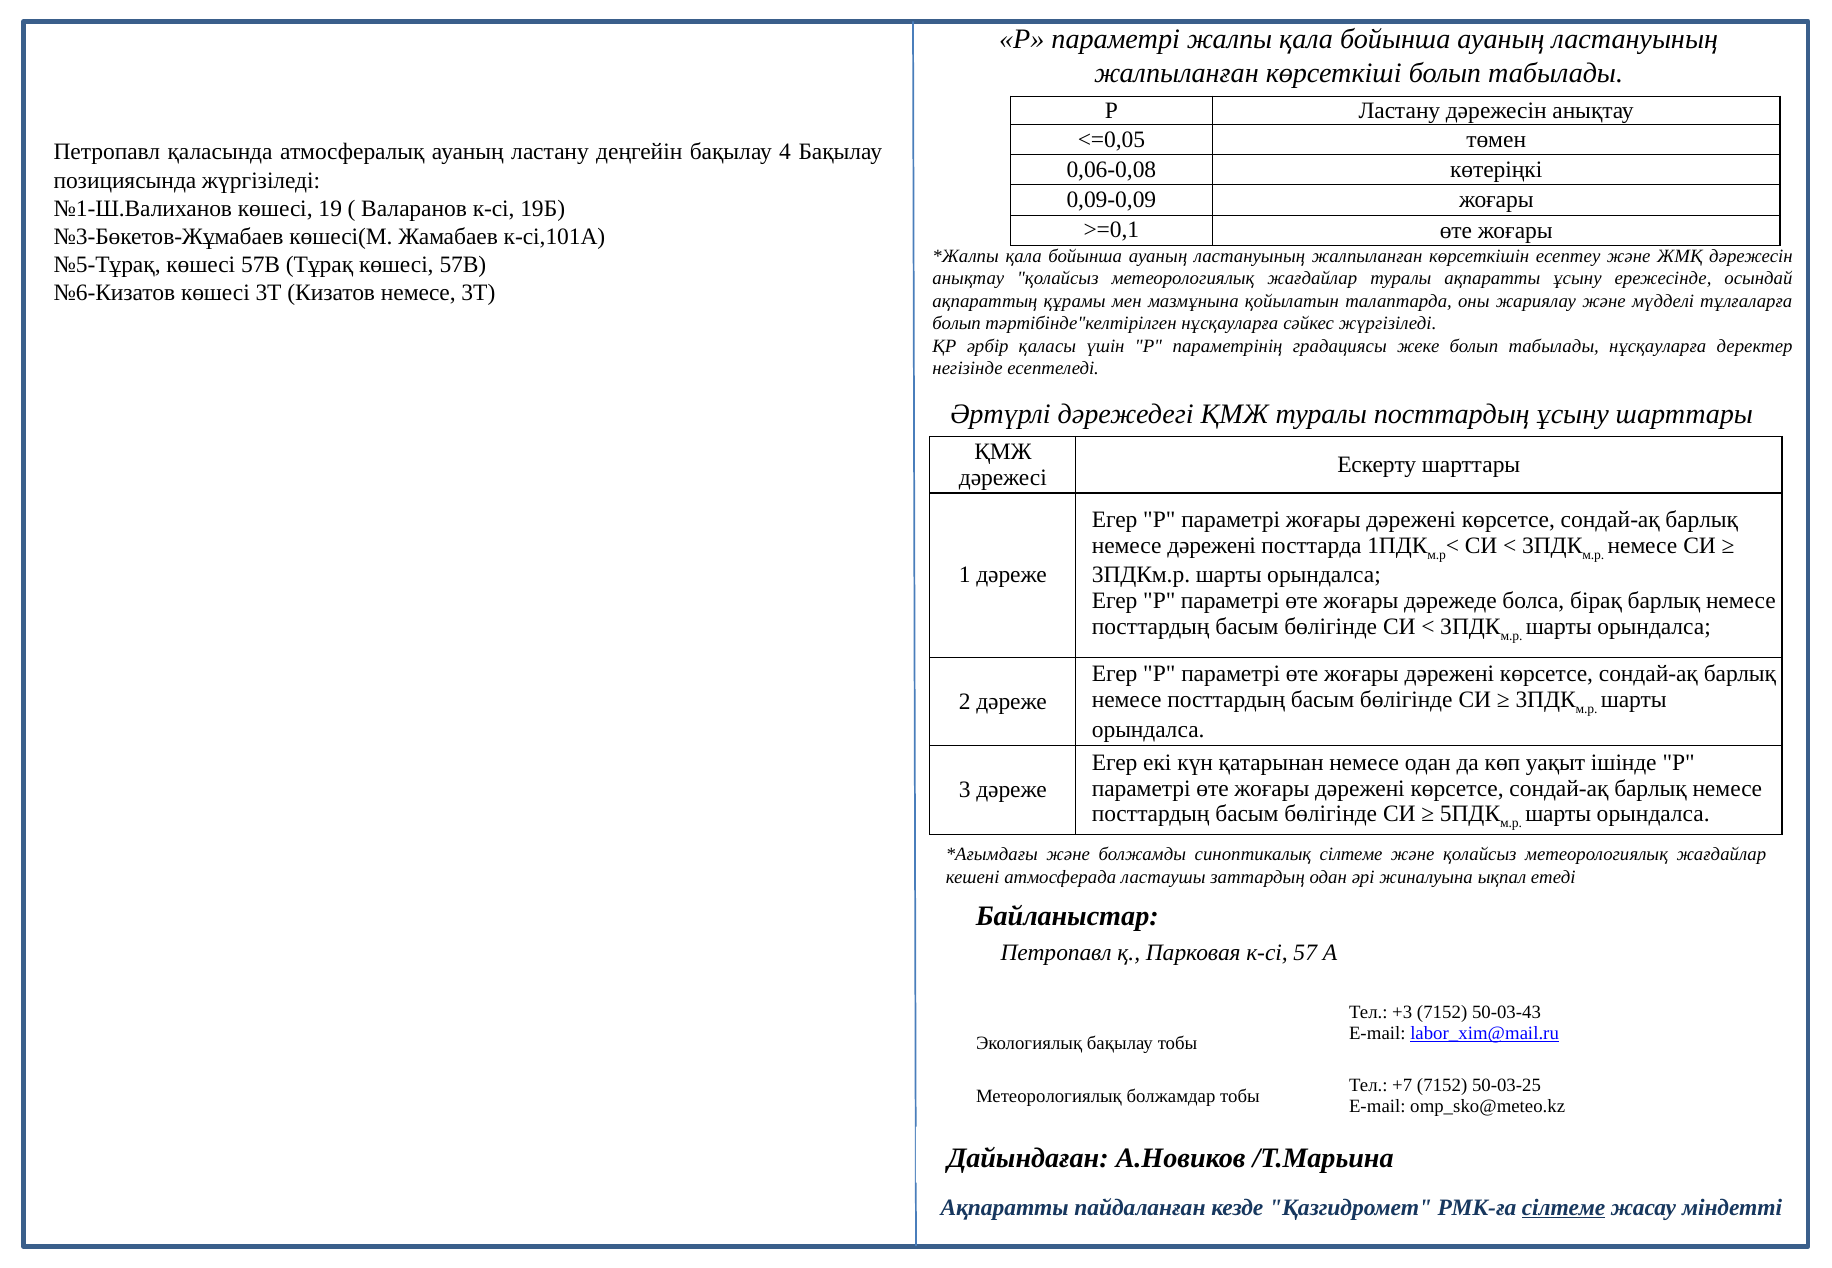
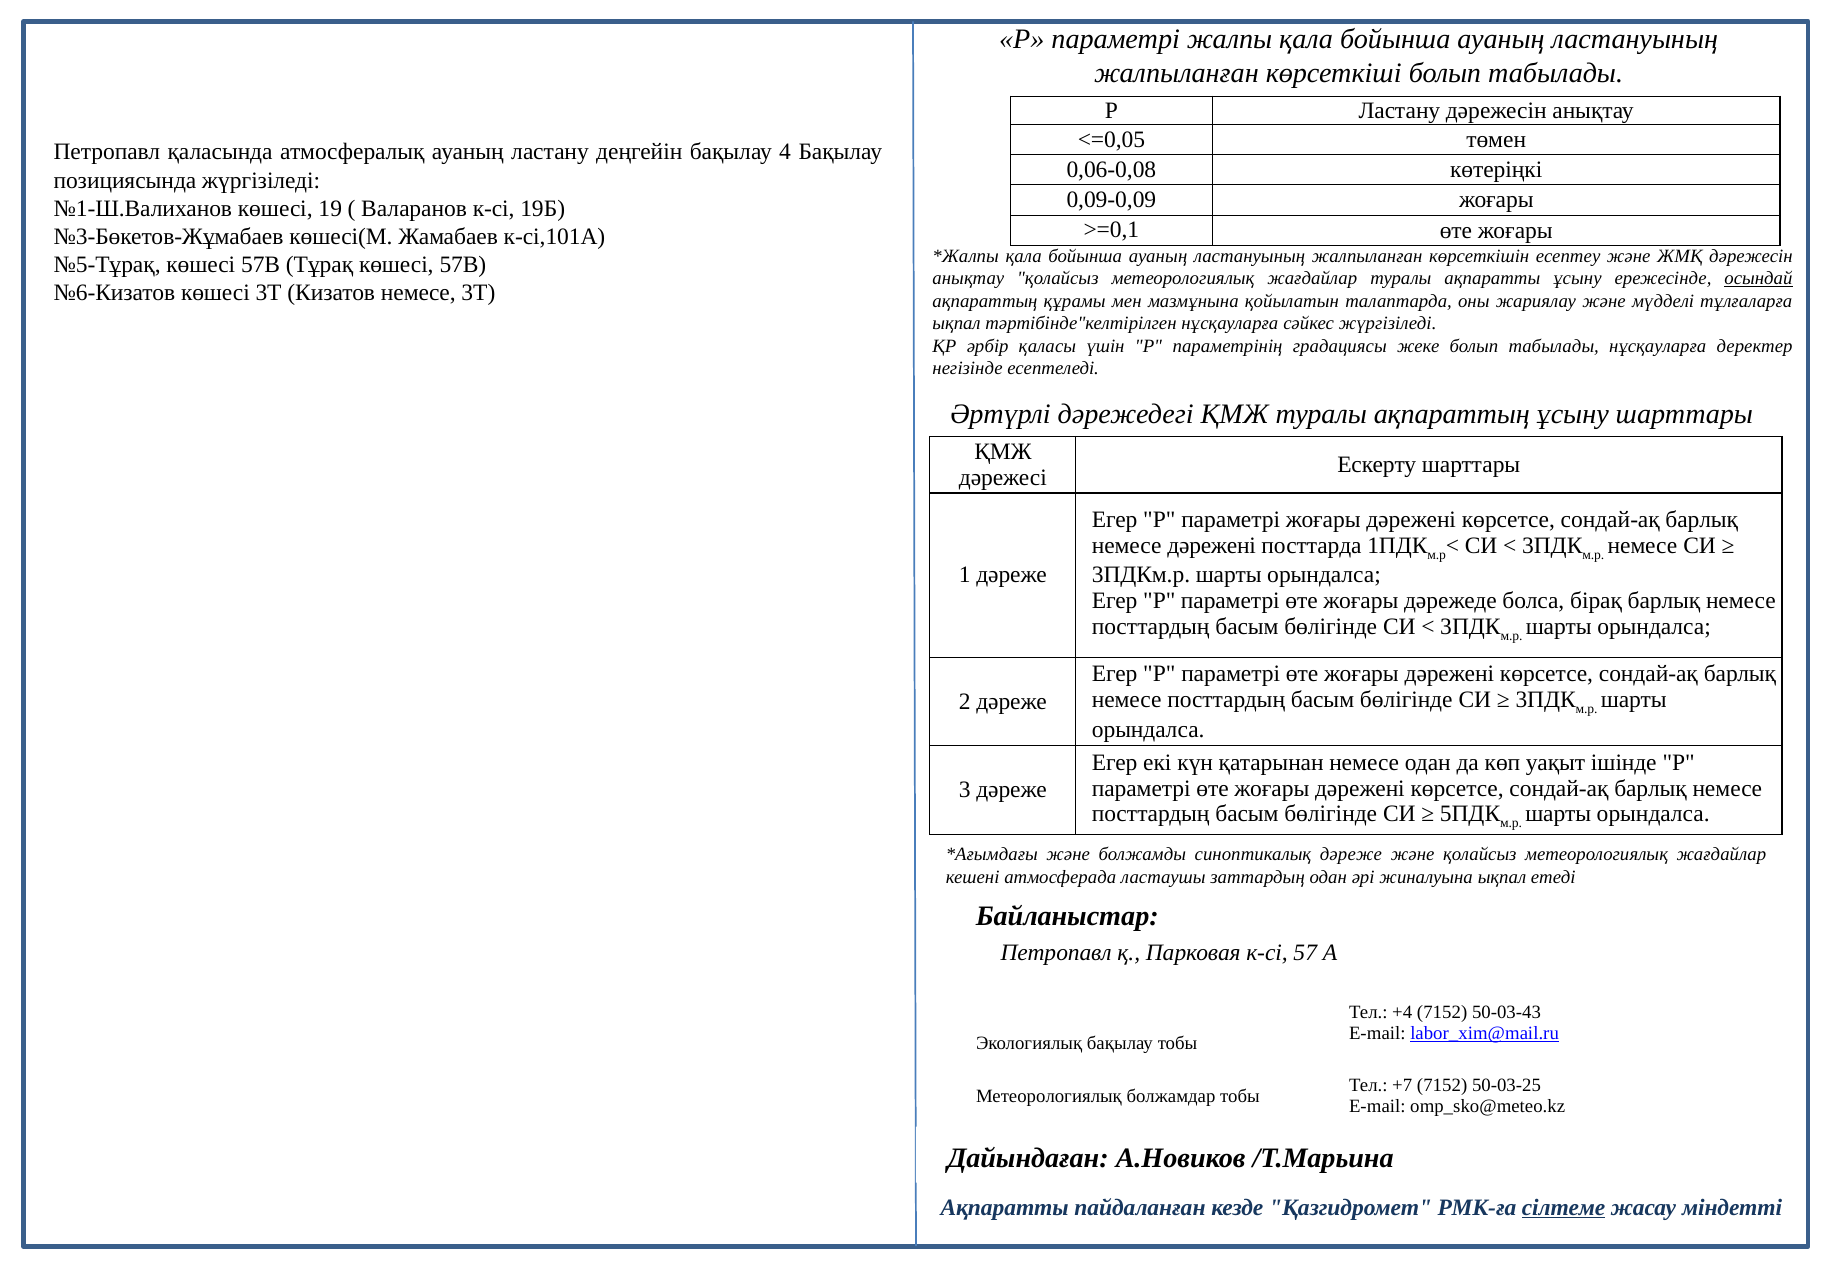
осындай underline: none -> present
болып at (957, 323): болып -> ықпал
туралы посттардың: посттардың -> ақпараттың
синоптикалық сілтеме: сілтеме -> дәреже
+3: +3 -> +4
